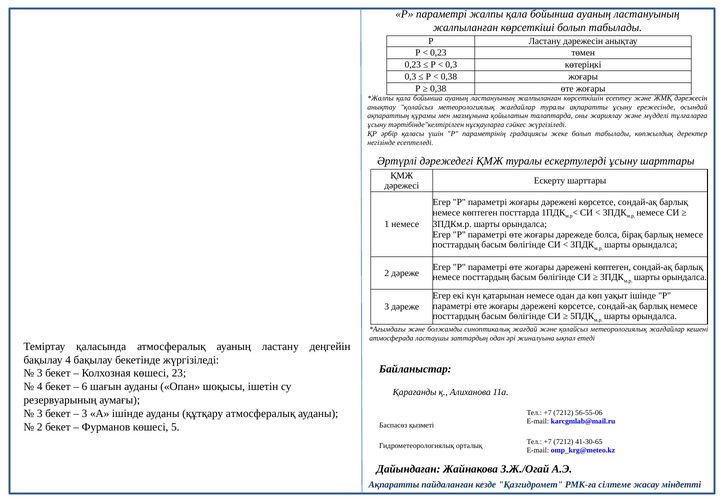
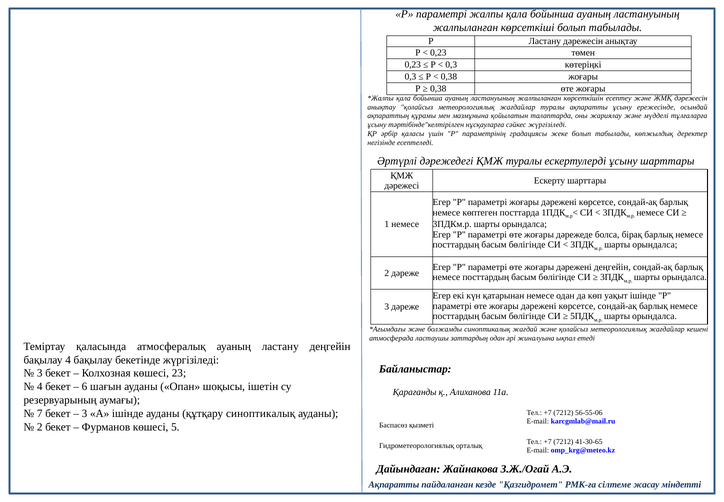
дәрежені көптеген: көптеген -> деңгейін
3 at (40, 413): 3 -> 7
құтқару атмосфералық: атмосфералық -> синоптикалық
